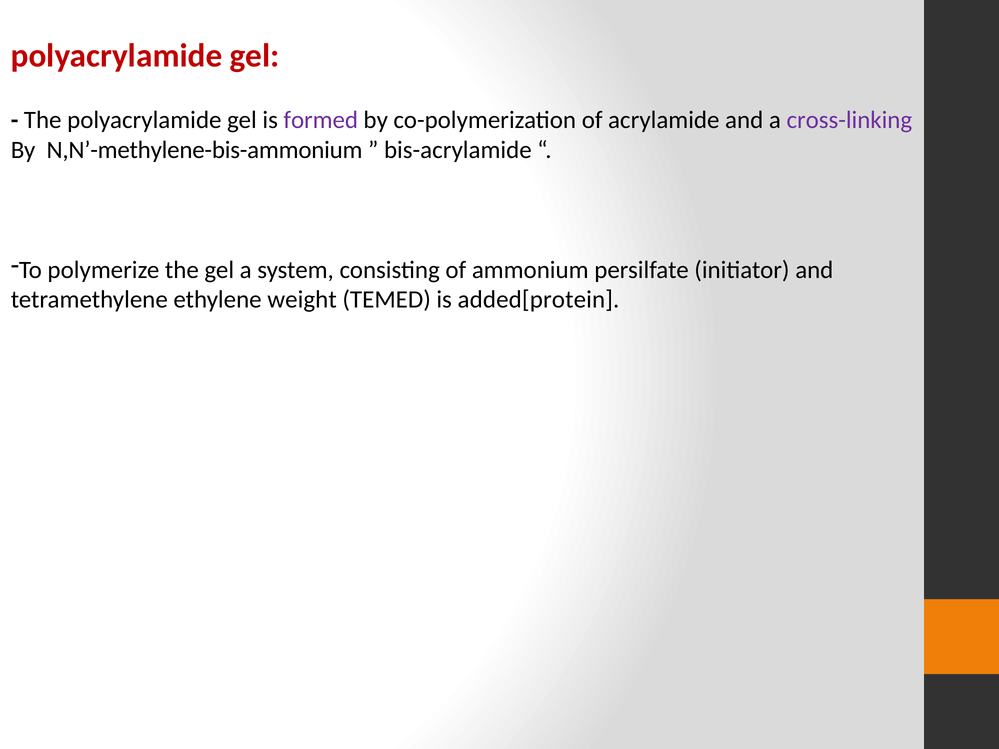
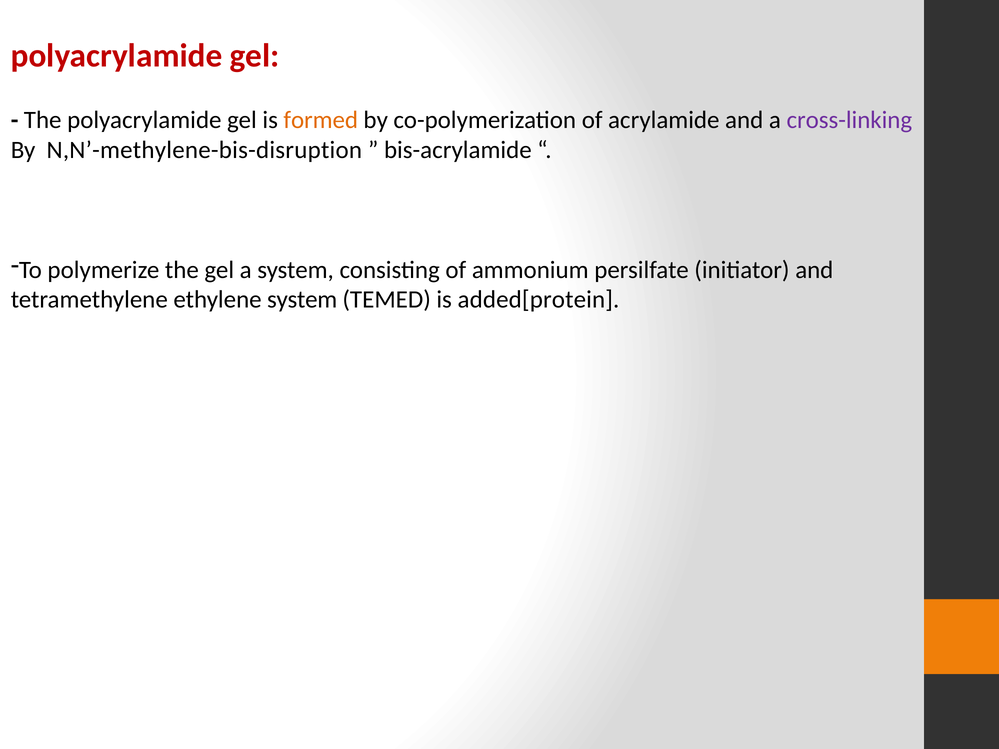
formed colour: purple -> orange
N,N’-methylene-bis-ammonium: N,N’-methylene-bis-ammonium -> N,N’-methylene-bis-disruption
ethylene weight: weight -> system
